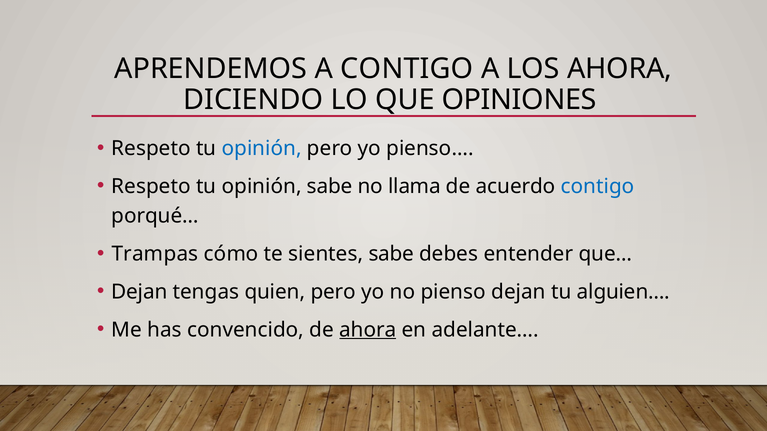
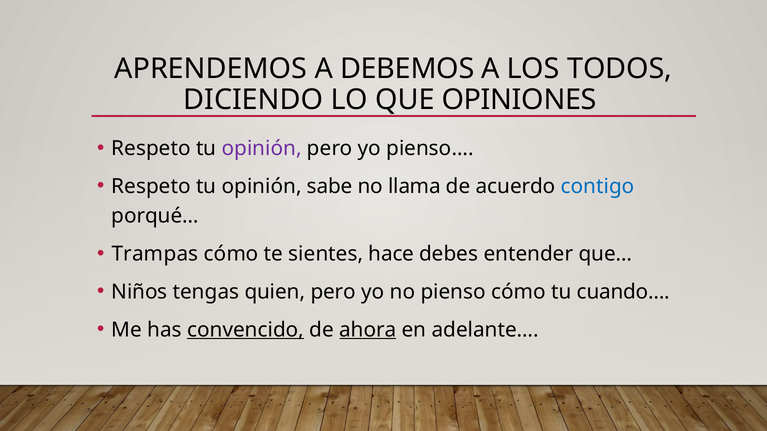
A CONTIGO: CONTIGO -> DEBEMOS
LOS AHORA: AHORA -> TODOS
opinión at (262, 149) colour: blue -> purple
sientes sabe: sabe -> hace
Dejan at (139, 292): Dejan -> Niños
pienso dejan: dejan -> cómo
alguien…: alguien… -> cuando…
convencido underline: none -> present
